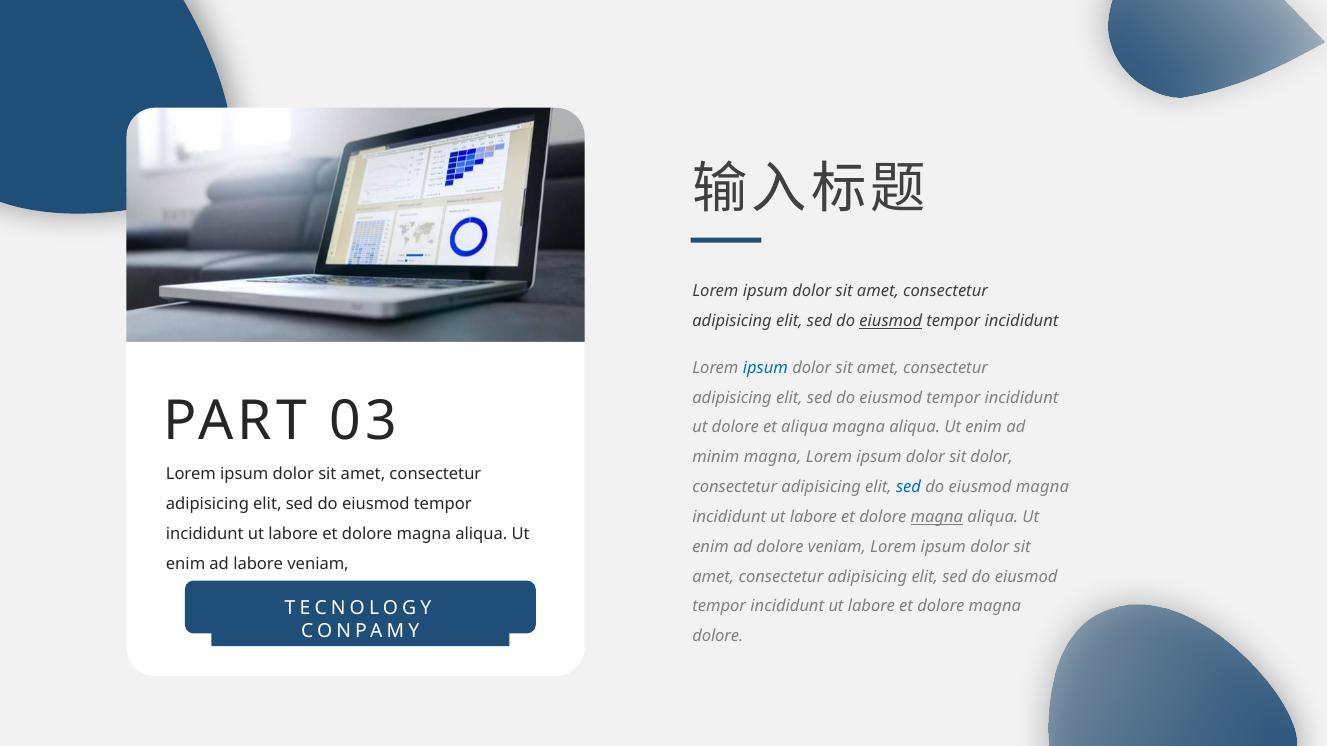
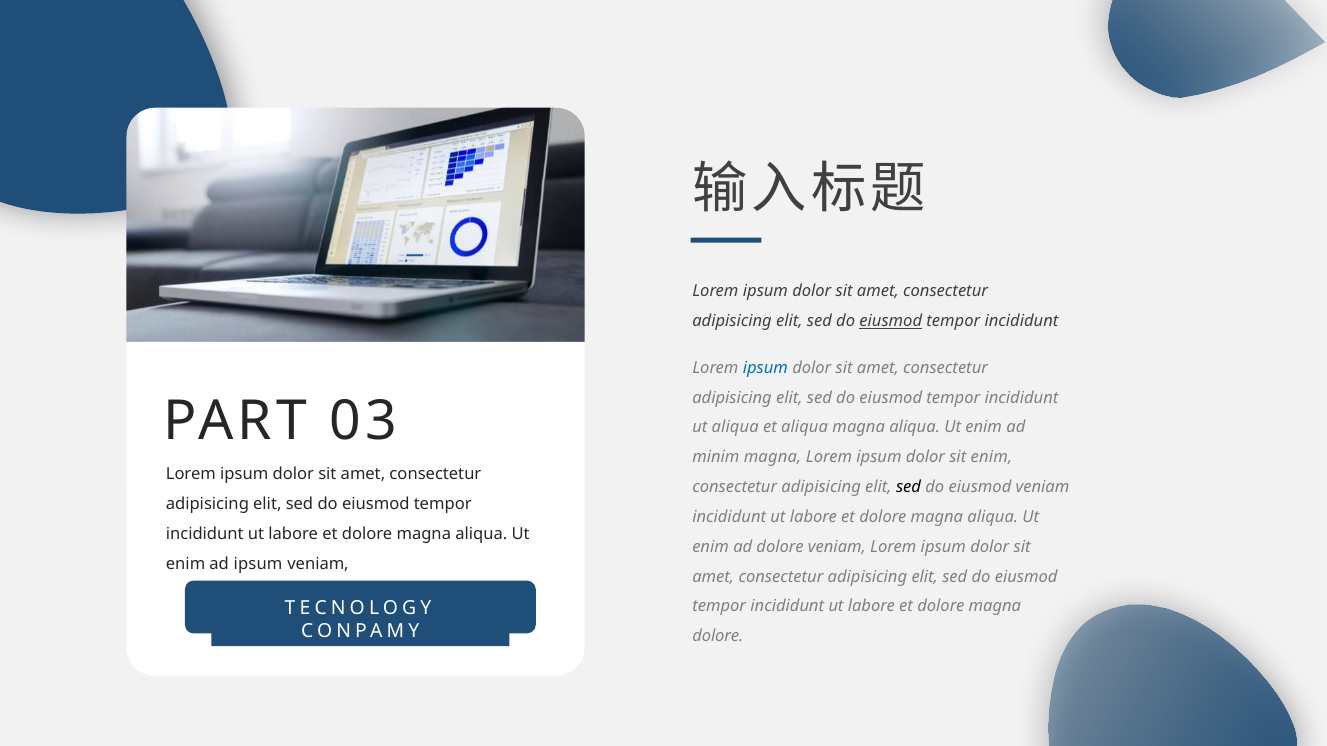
ut dolore: dolore -> aliqua
sit dolor: dolor -> enim
sed at (909, 487) colour: blue -> black
eiusmod magna: magna -> veniam
magna at (937, 517) underline: present -> none
ad labore: labore -> ipsum
